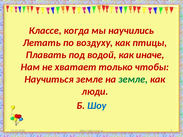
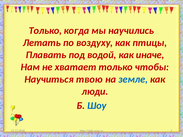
Классе at (45, 31): Классе -> Только
Научиться земле: земле -> твою
земле at (133, 79) colour: green -> blue
